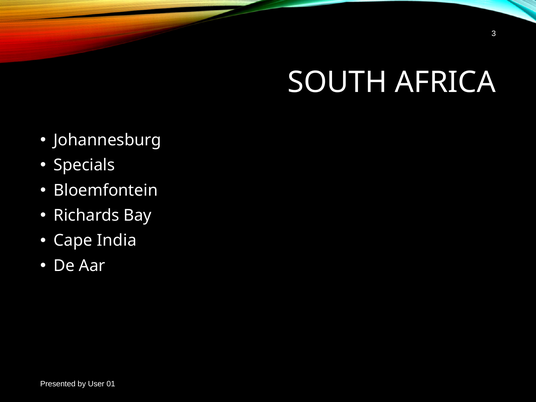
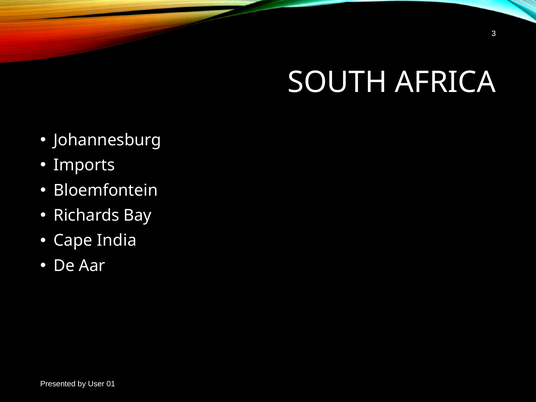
Specials: Specials -> Imports
